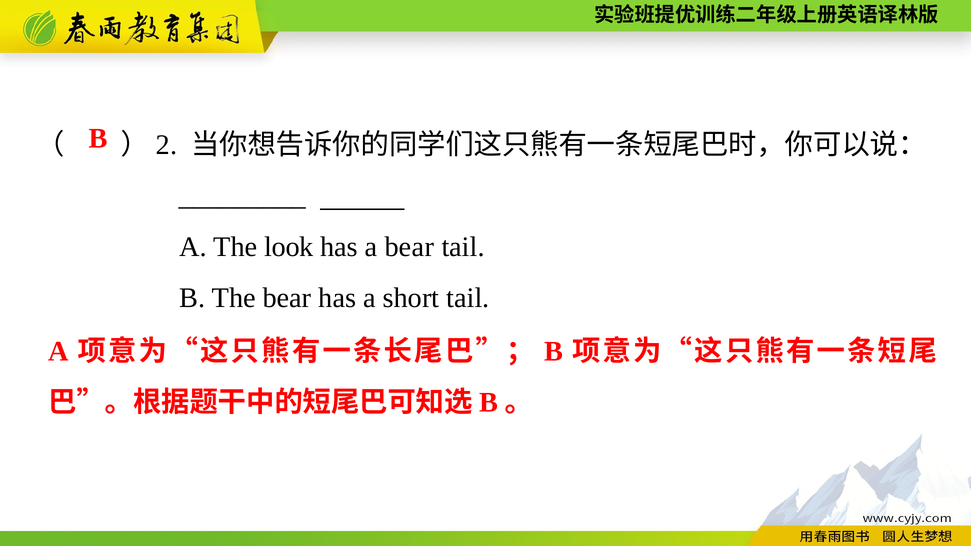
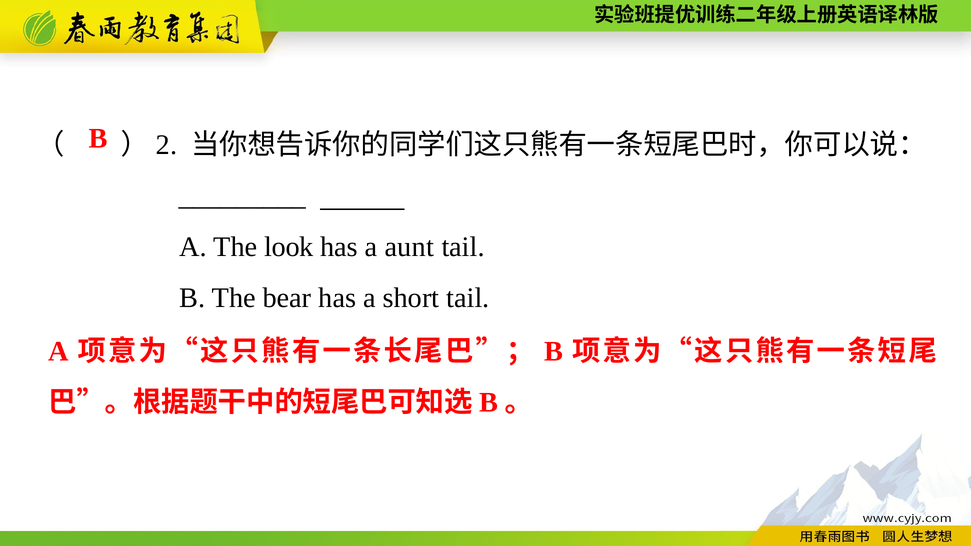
a bear: bear -> aunt
